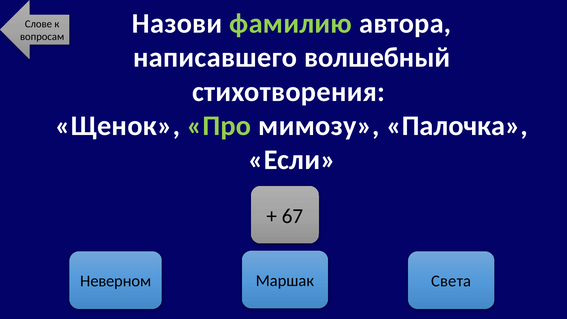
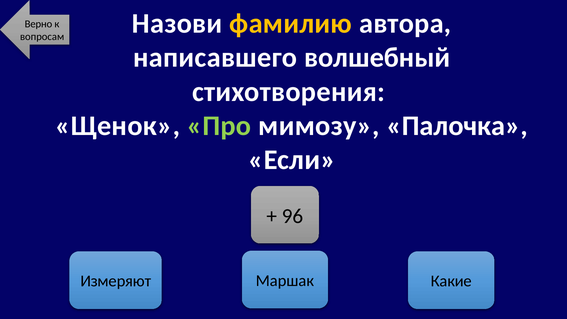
фамилию colour: light green -> yellow
Слове: Слове -> Верно
67: 67 -> 96
Неверном: Неверном -> Измеряют
Света: Света -> Какие
